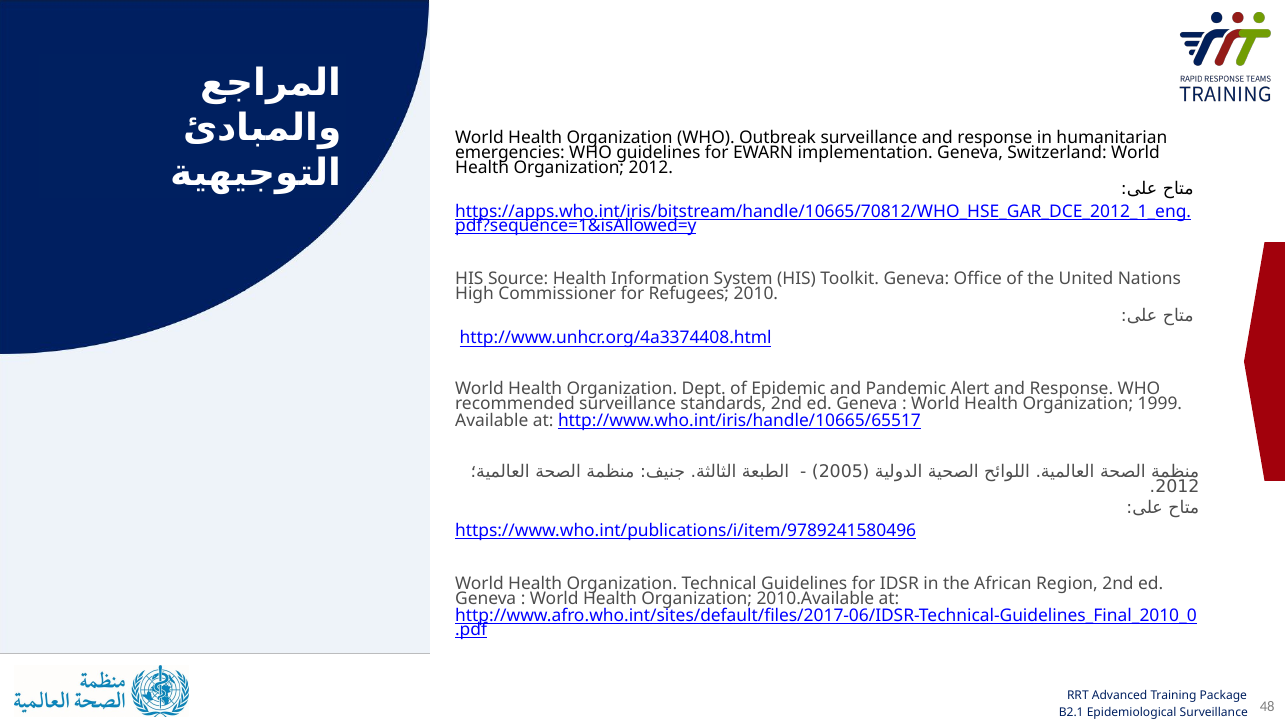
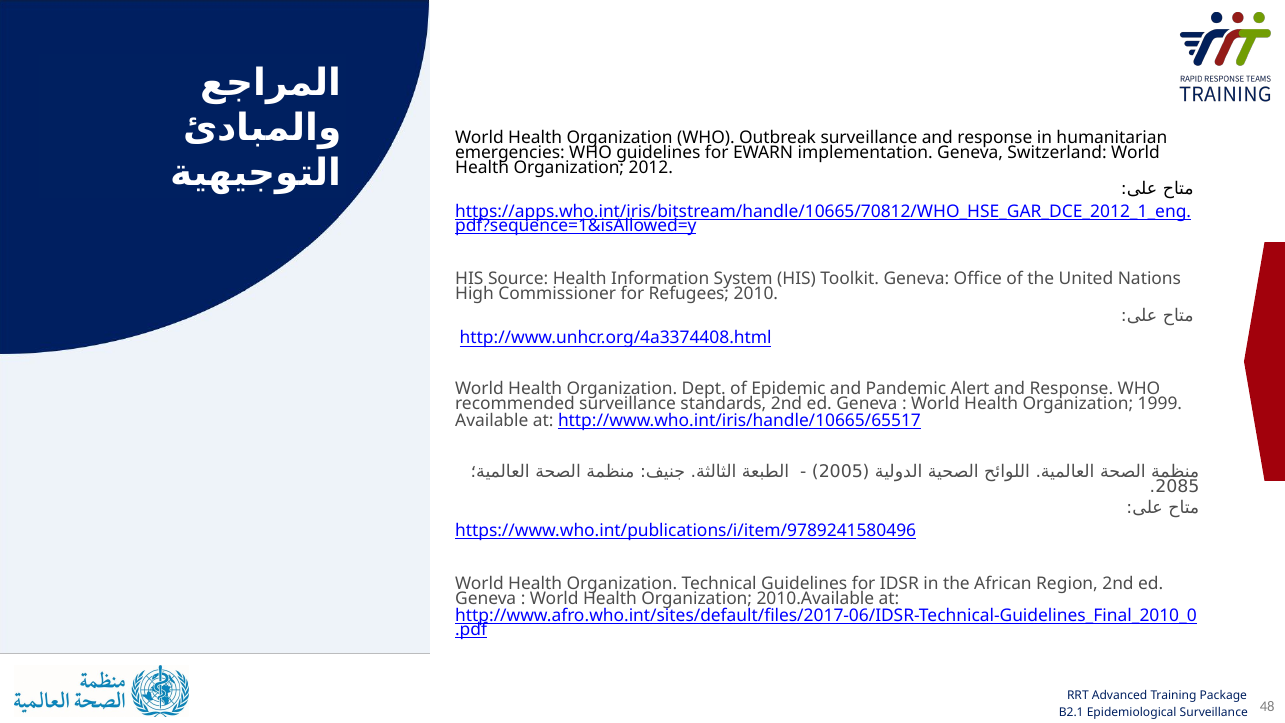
2012 at (1177, 487): 2012 -> 2085
